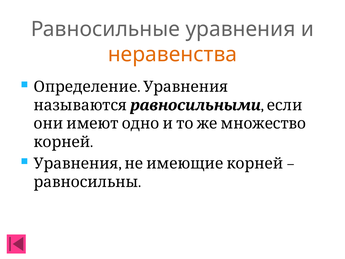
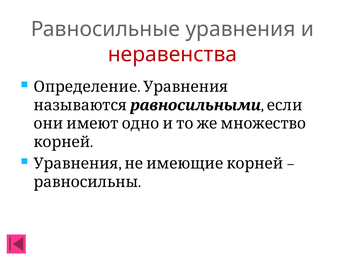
неравенства colour: orange -> red
